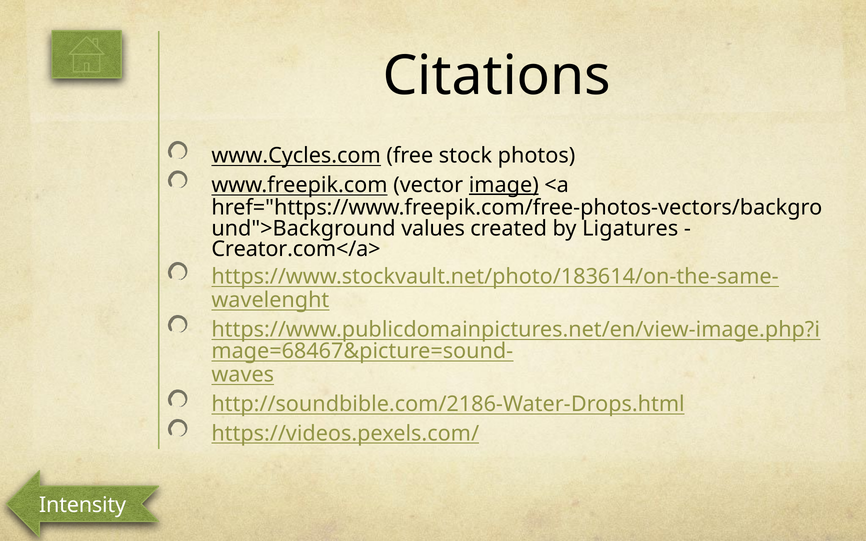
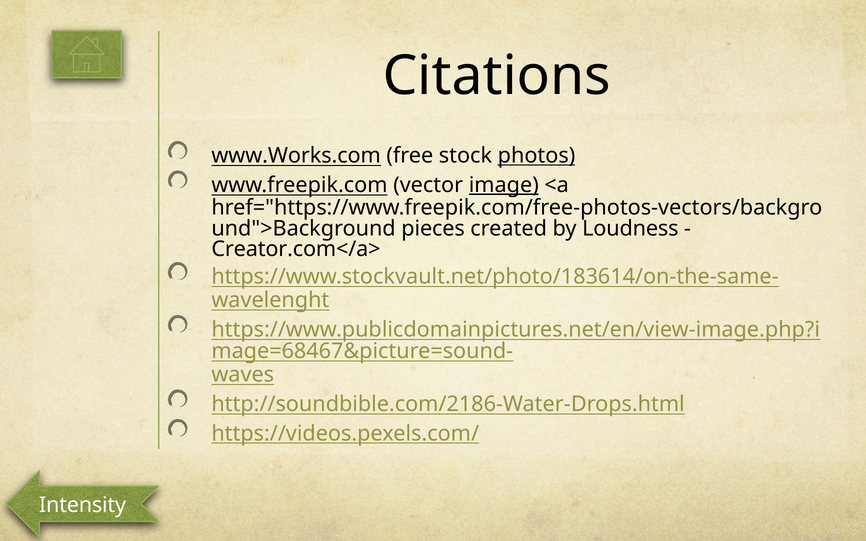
www.Cycles.com: www.Cycles.com -> www.Works.com
photos underline: none -> present
values: values -> pieces
Ligatures: Ligatures -> Loudness
